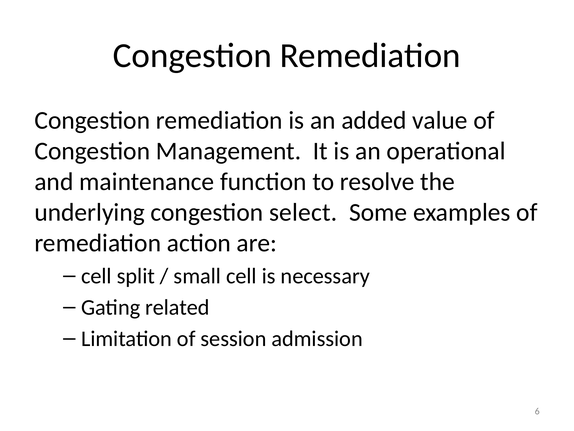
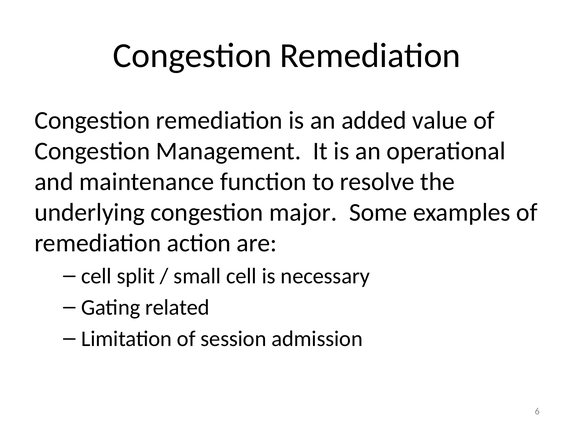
select: select -> major
